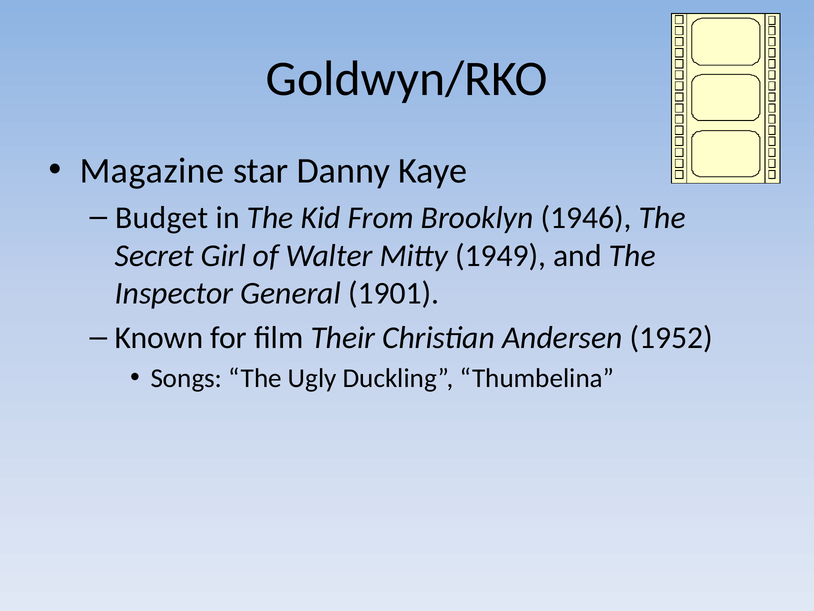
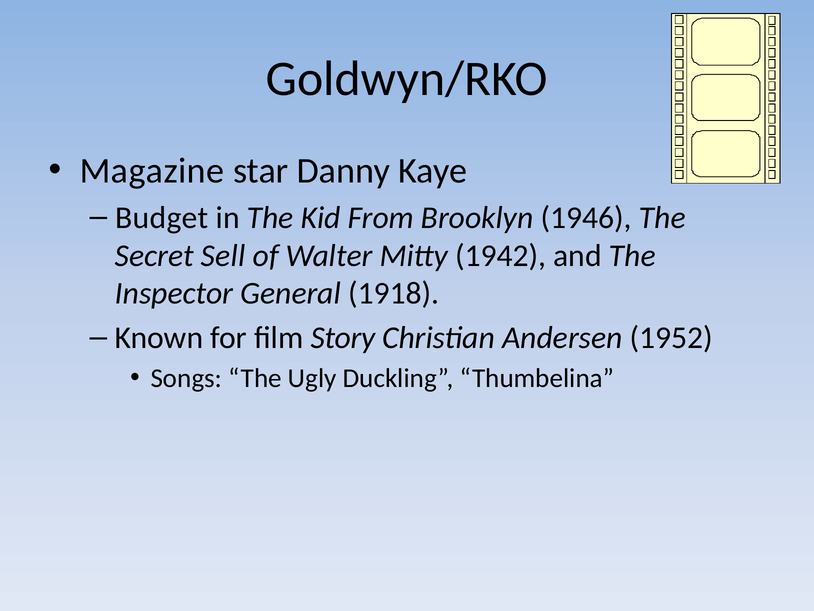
Girl: Girl -> Sell
1949: 1949 -> 1942
1901: 1901 -> 1918
Their: Their -> Story
